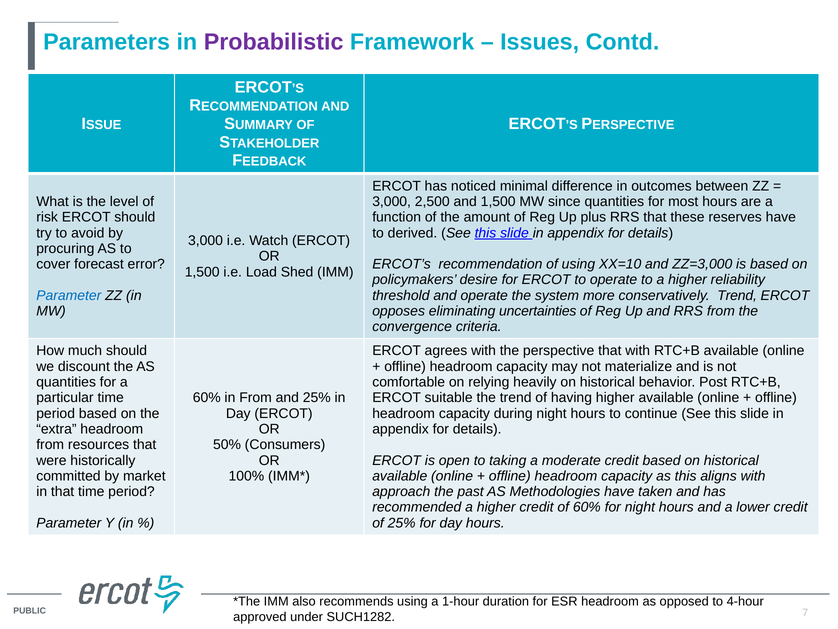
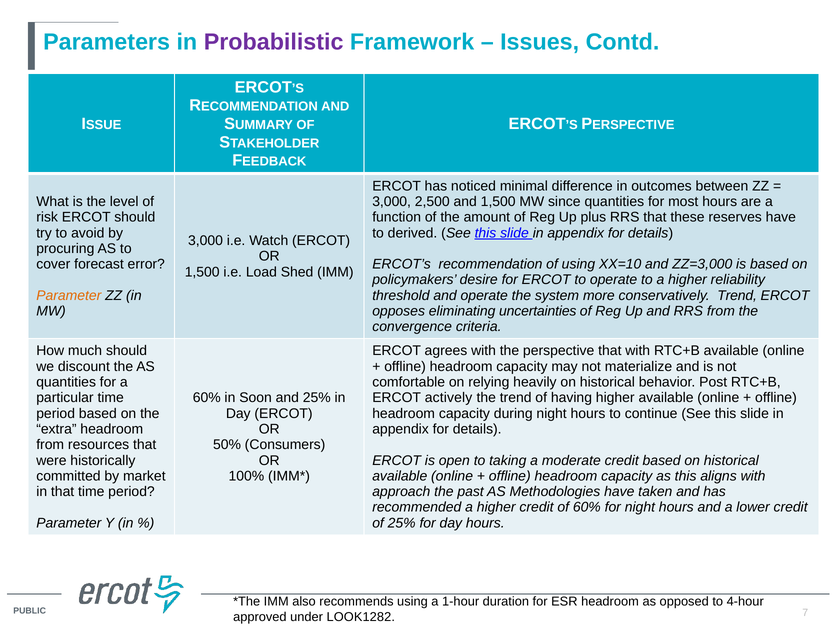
Parameter at (69, 295) colour: blue -> orange
in From: From -> Soon
suitable: suitable -> actively
SUCH1282: SUCH1282 -> LOOK1282
